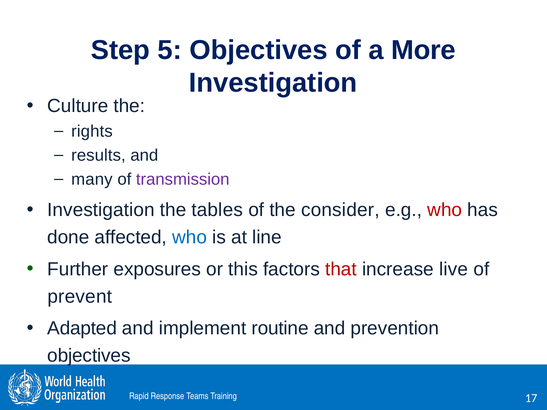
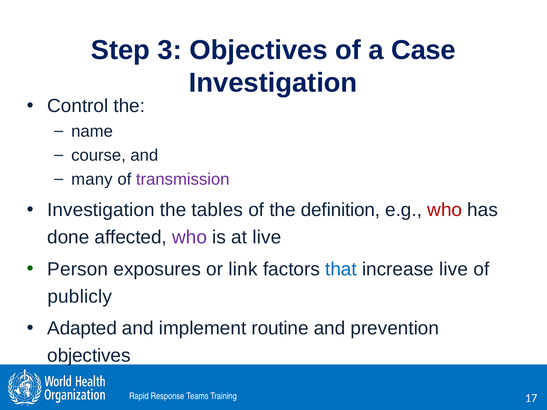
5: 5 -> 3
More: More -> Case
Culture: Culture -> Control
rights: rights -> name
results: results -> course
consider: consider -> definition
who at (190, 237) colour: blue -> purple
at line: line -> live
Further: Further -> Person
this: this -> link
that colour: red -> blue
prevent: prevent -> publicly
